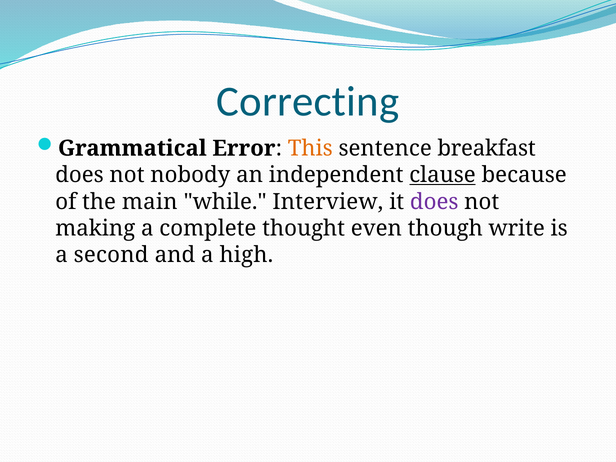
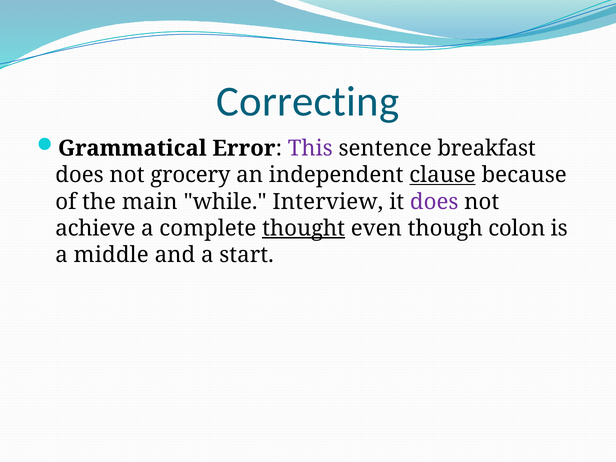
This colour: orange -> purple
nobody: nobody -> grocery
making: making -> achieve
thought underline: none -> present
write: write -> colon
second: second -> middle
high: high -> start
